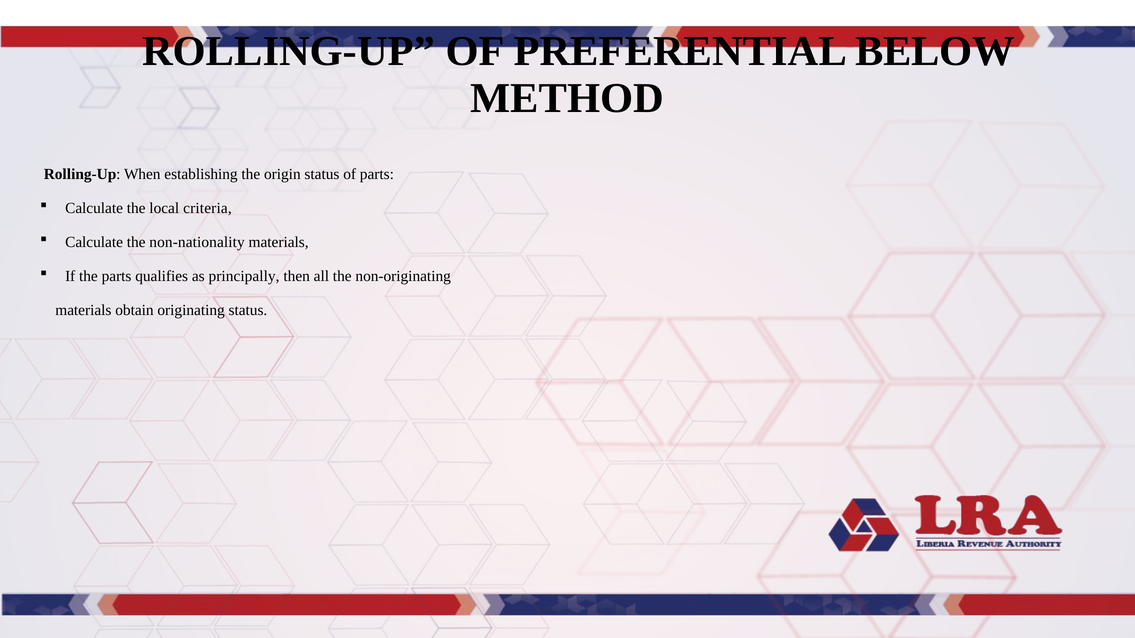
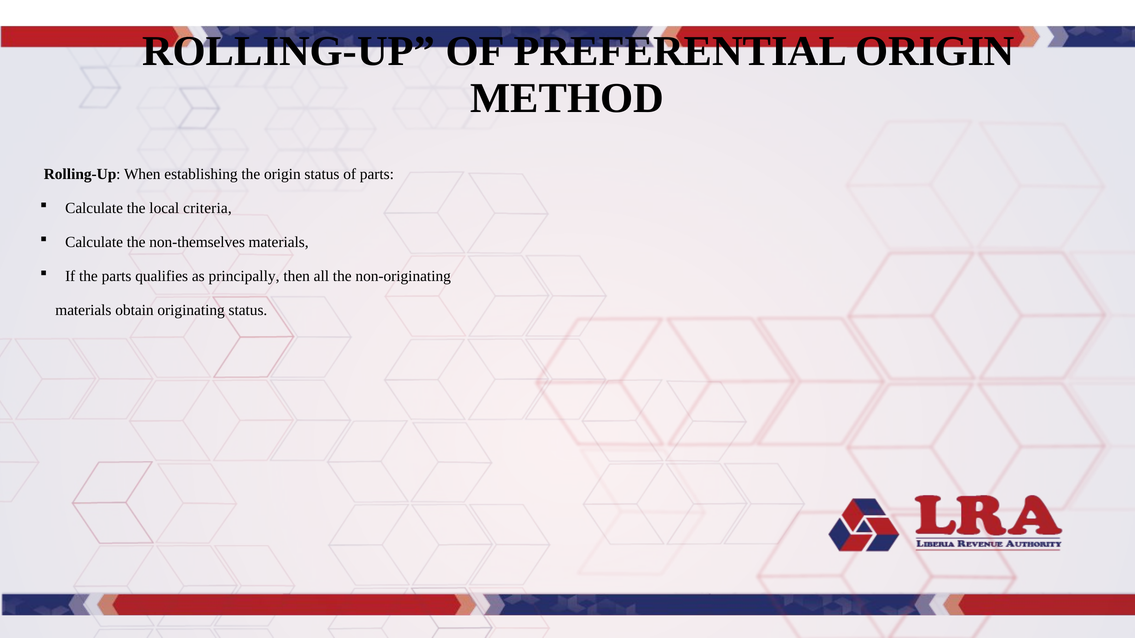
PREFERENTIAL BELOW: BELOW -> ORIGIN
non-nationality: non-nationality -> non-themselves
